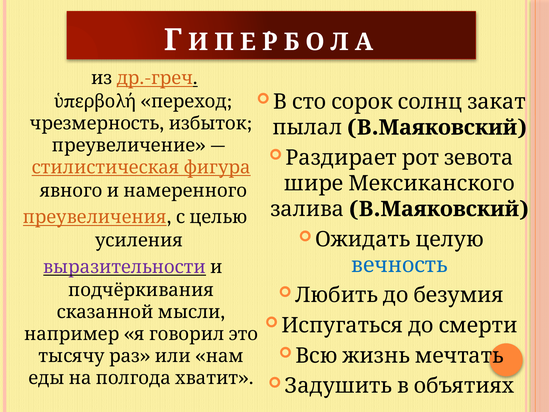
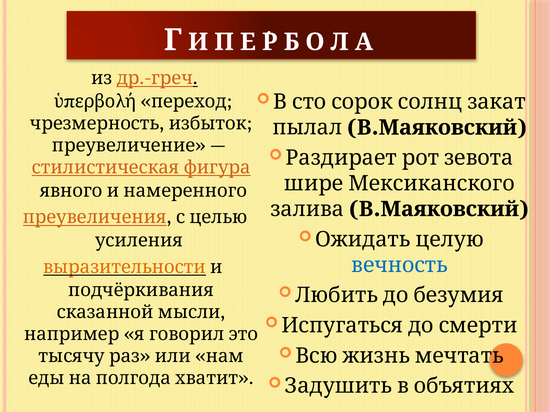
выразительности colour: purple -> orange
